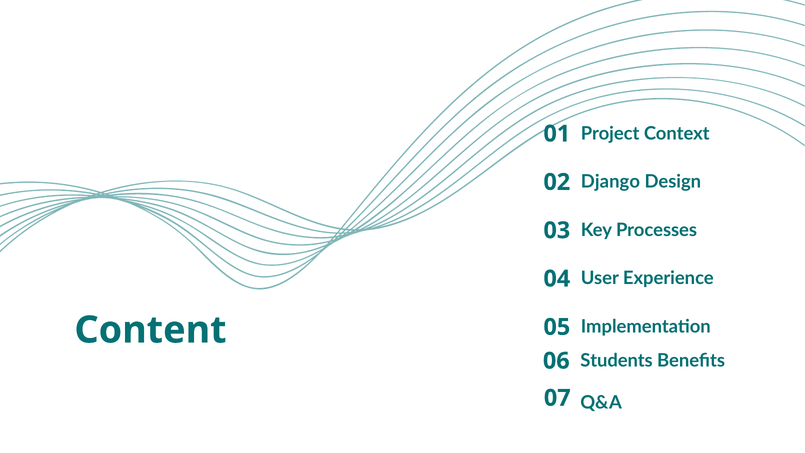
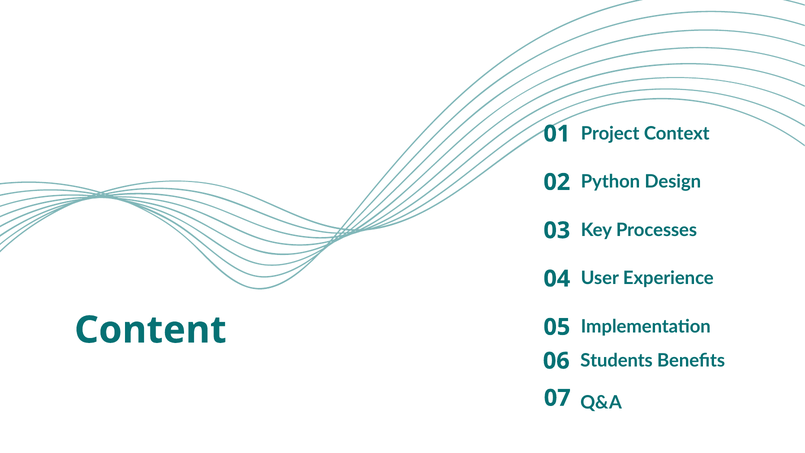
Django: Django -> Python
